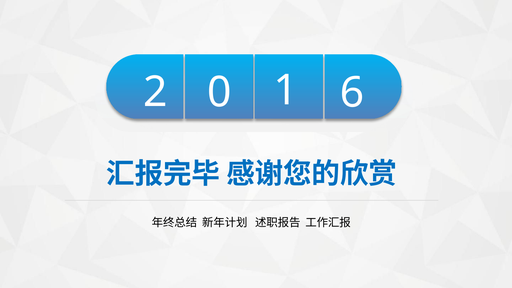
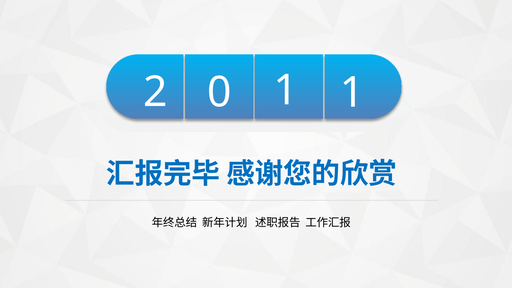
1 6: 6 -> 1
